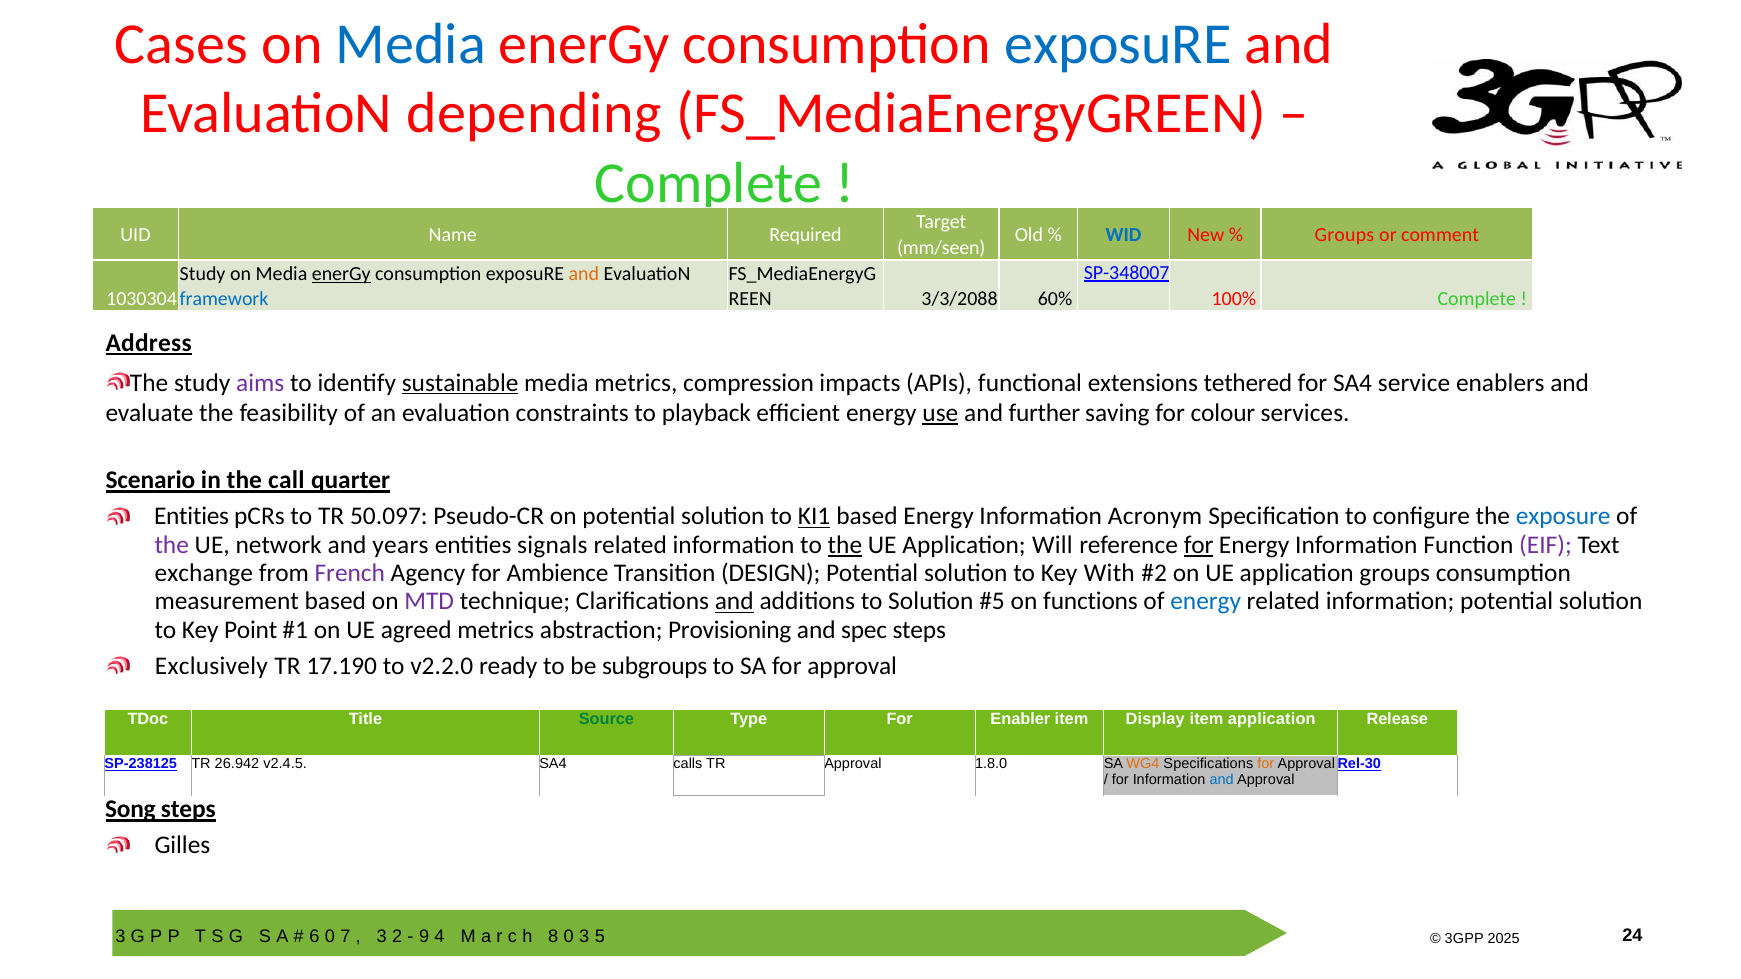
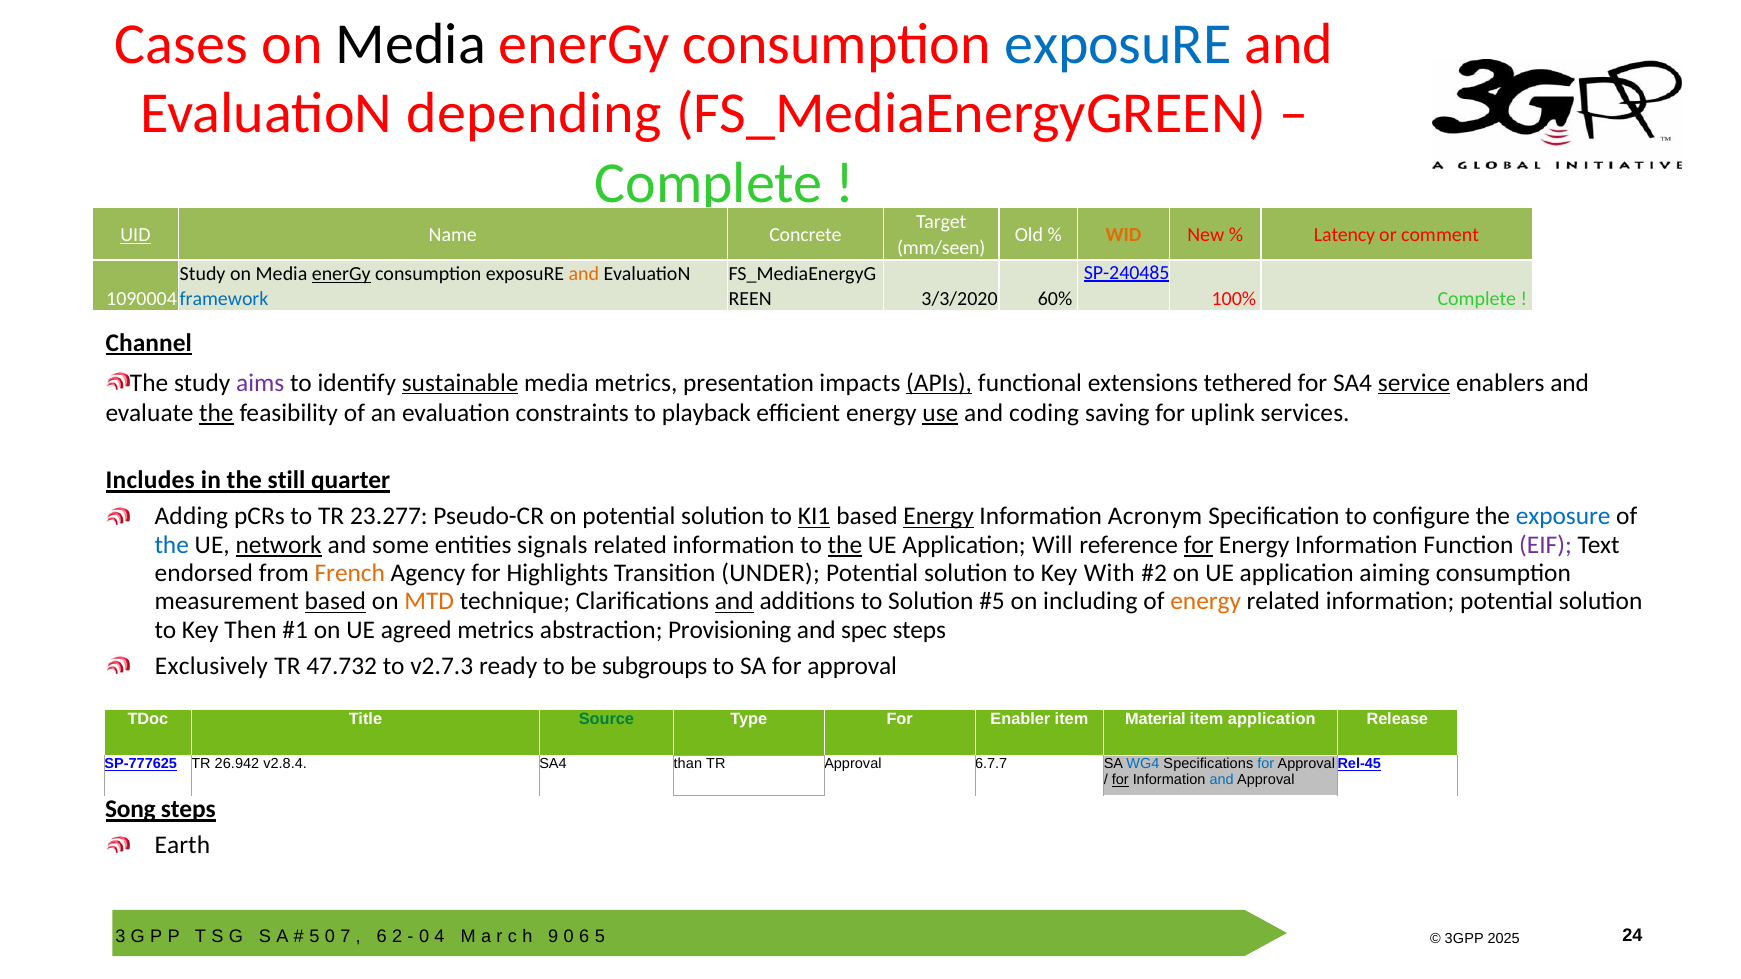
Media at (411, 44) colour: blue -> black
UID underline: none -> present
Required: Required -> Concrete
WID colour: blue -> orange
Groups at (1344, 235): Groups -> Latency
SP-348007: SP-348007 -> SP-240485
1030304: 1030304 -> 1090004
3/3/2088: 3/3/2088 -> 3/3/2020
Address: Address -> Channel
compression: compression -> presentation
APIs underline: none -> present
service underline: none -> present
the at (216, 413) underline: none -> present
further: further -> coding
colour: colour -> uplink
Scenario: Scenario -> Includes
call: call -> still
Entities at (192, 517): Entities -> Adding
50.097: 50.097 -> 23.277
Energy at (939, 517) underline: none -> present
the at (172, 545) colour: purple -> blue
network underline: none -> present
years: years -> some
exchange: exchange -> endorsed
French colour: purple -> orange
Ambience: Ambience -> Highlights
DESIGN: DESIGN -> UNDER
application groups: groups -> aiming
based at (335, 602) underline: none -> present
MTD colour: purple -> orange
functions: functions -> including
energy at (1206, 602) colour: blue -> orange
Point: Point -> Then
17.190: 17.190 -> 47.732
v2.2.0: v2.2.0 -> v2.7.3
Display: Display -> Material
SP-238125: SP-238125 -> SP-777625
v2.4.5: v2.4.5 -> v2.8.4
calls: calls -> than
1.8.0: 1.8.0 -> 6.7.7
WG4 colour: orange -> blue
for at (1266, 764) colour: orange -> blue
Rel-30: Rel-30 -> Rel-45
for at (1120, 780) underline: none -> present
Gilles: Gilles -> Earth
6 at (314, 936): 6 -> 5
3 at (382, 936): 3 -> 6
9 at (424, 936): 9 -> 0
8: 8 -> 9
3 at (584, 936): 3 -> 6
